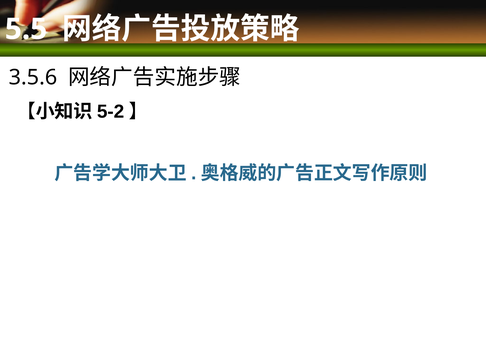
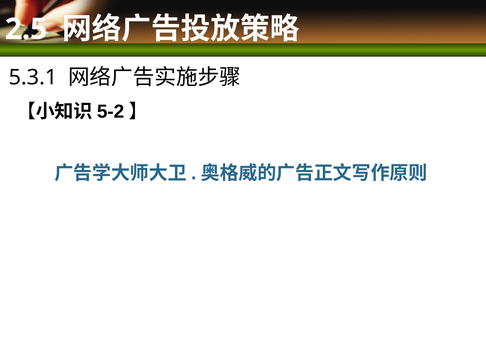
5.5: 5.5 -> 2.5
3.5.6: 3.5.6 -> 5.3.1
